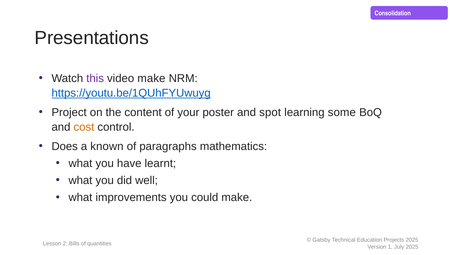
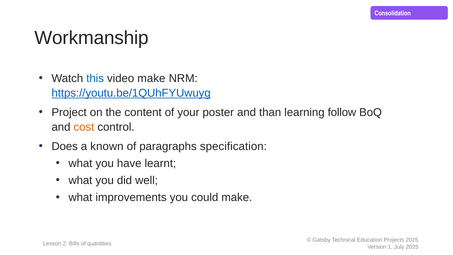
Presentations: Presentations -> Workmanship
this colour: purple -> blue
spot: spot -> than
some: some -> follow
mathematics: mathematics -> specification
